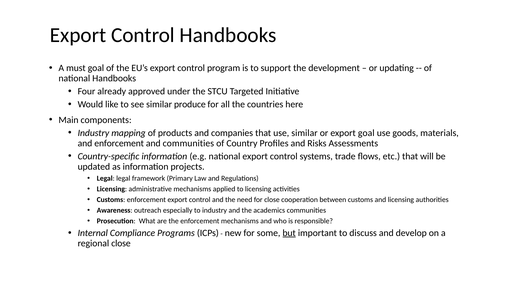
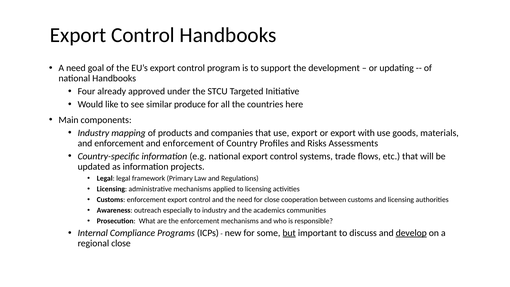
A must: must -> need
use similar: similar -> export
export goal: goal -> with
communities at (188, 143): communities -> enforcement
develop underline: none -> present
